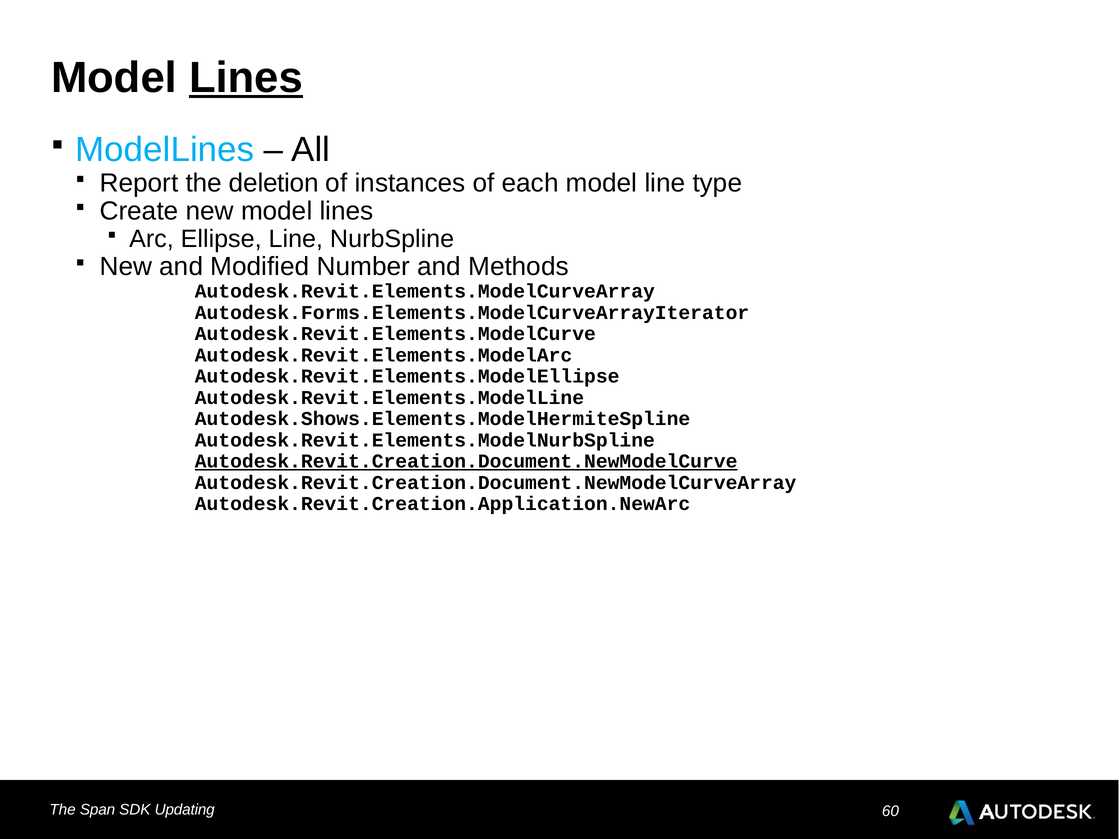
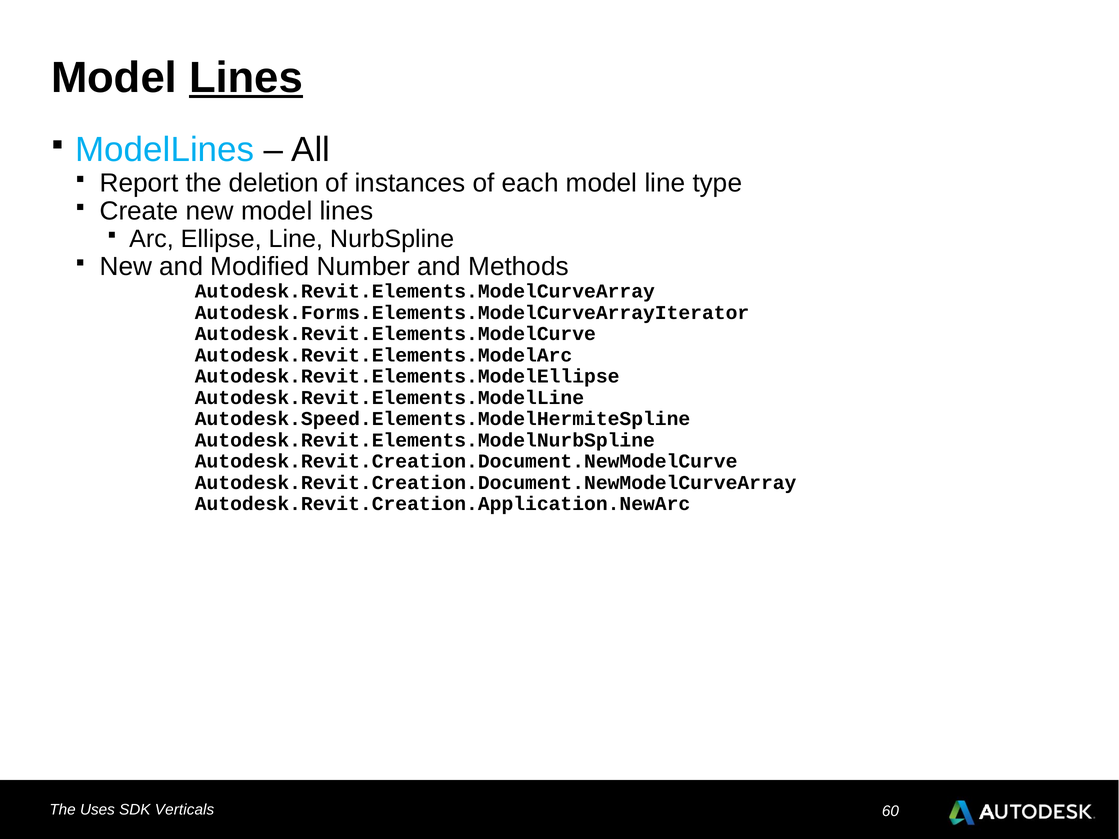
Autodesk.Shows.Elements.ModelHermiteSpline: Autodesk.Shows.Elements.ModelHermiteSpline -> Autodesk.Speed.Elements.ModelHermiteSpline
Autodesk.Revit.Creation.Document.NewModelCurve underline: present -> none
Span: Span -> Uses
Updating: Updating -> Verticals
